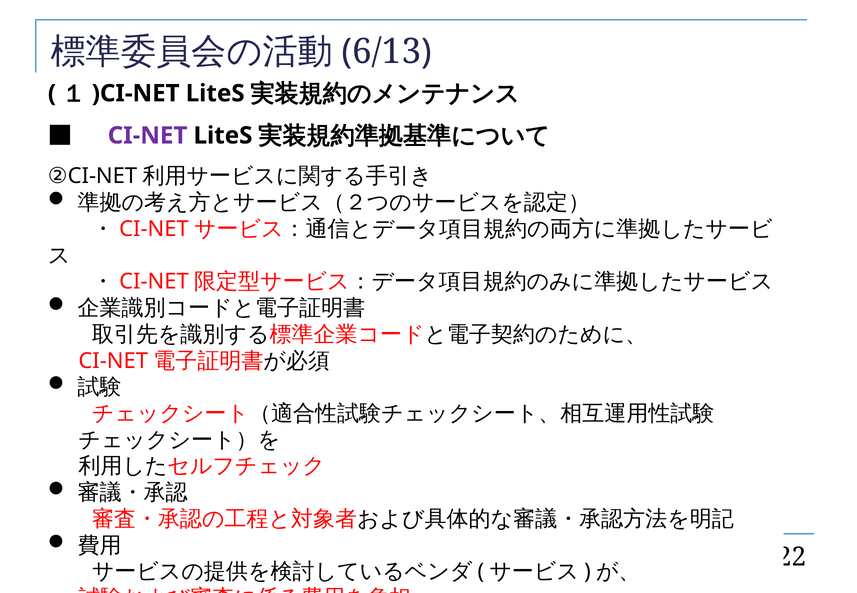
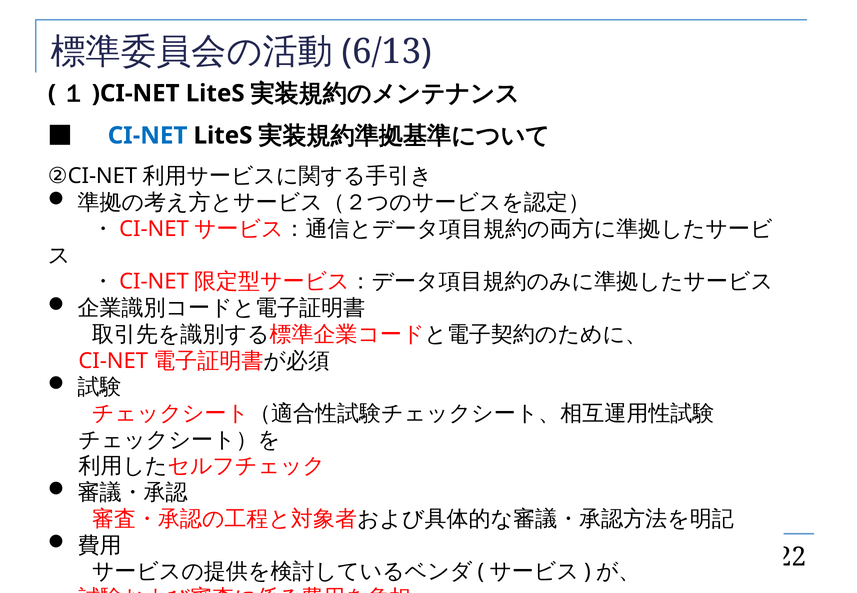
CI-NET at (148, 136) colour: purple -> blue
